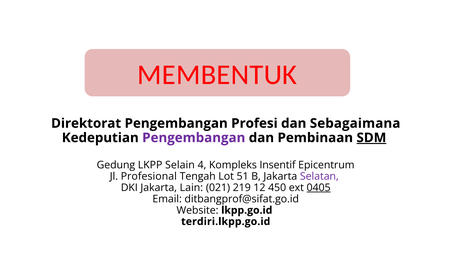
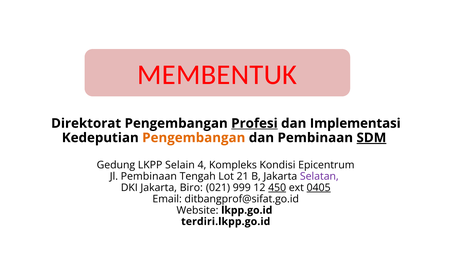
Profesi underline: none -> present
Sebagaimana: Sebagaimana -> Implementasi
Pengembangan at (194, 138) colour: purple -> orange
Insentif: Insentif -> Kondisi
Jl Profesional: Profesional -> Pembinaan
51: 51 -> 21
Lain: Lain -> Biro
219: 219 -> 999
450 underline: none -> present
